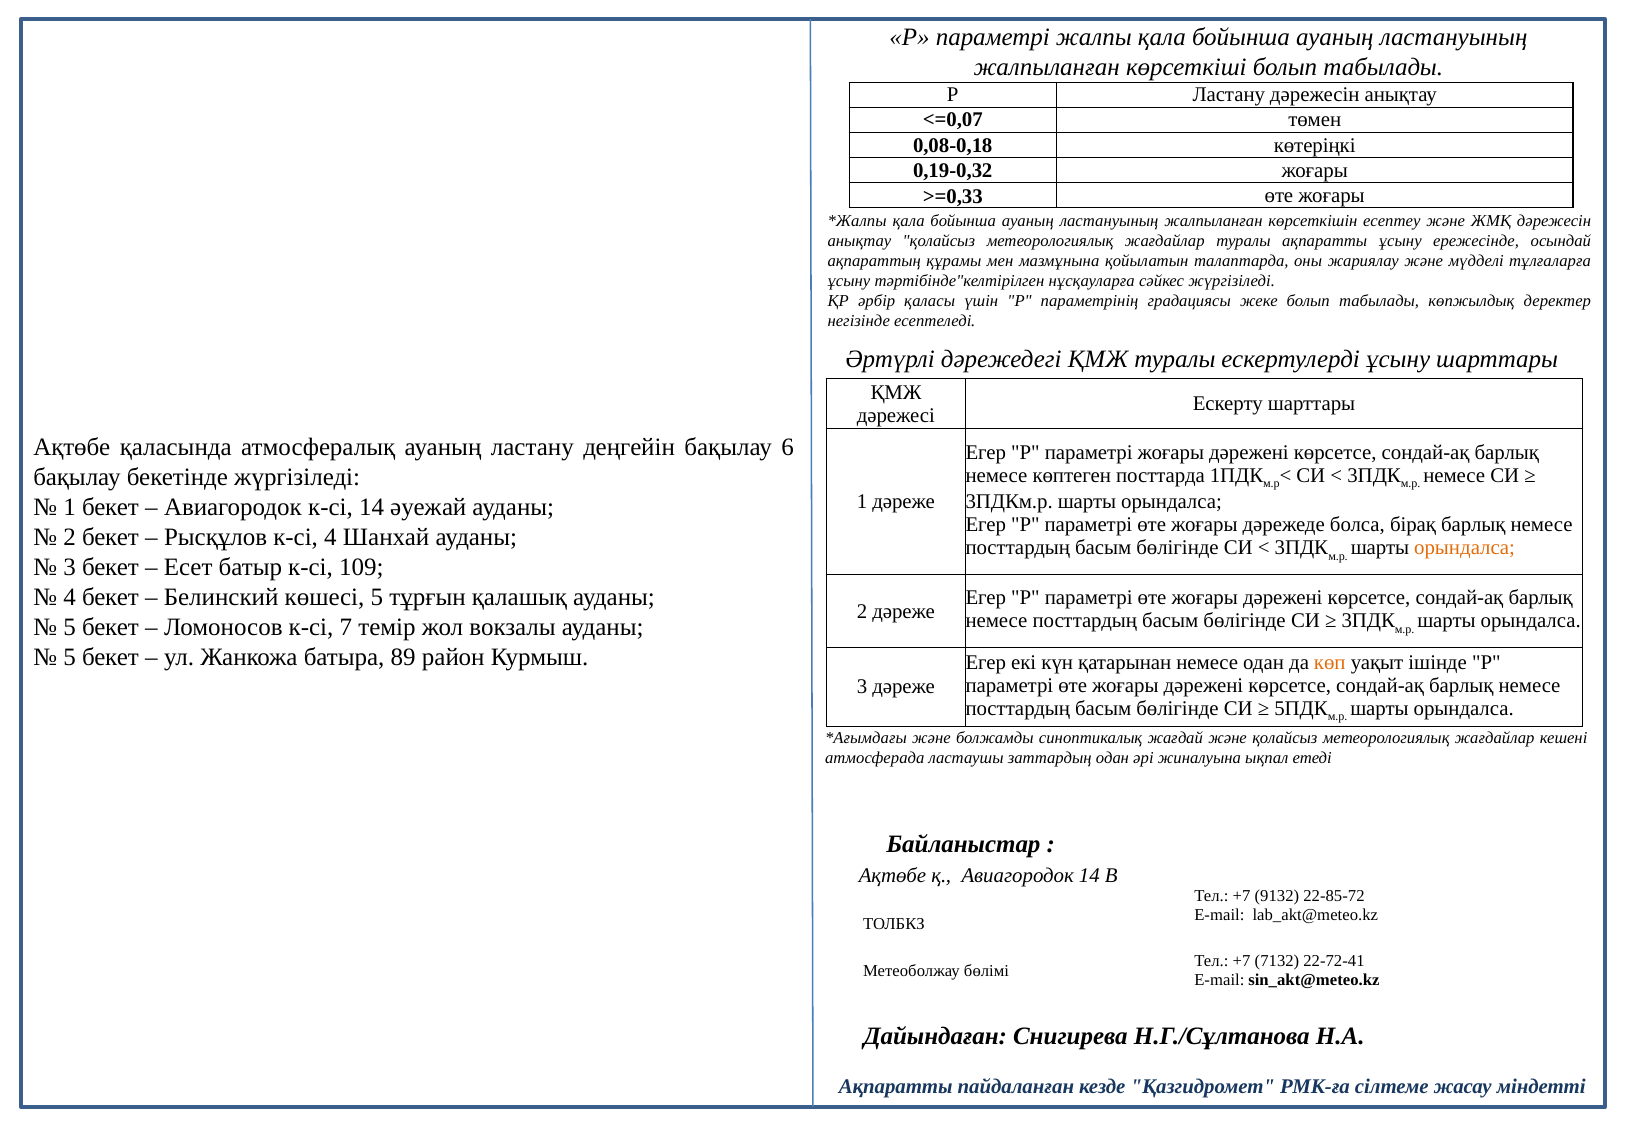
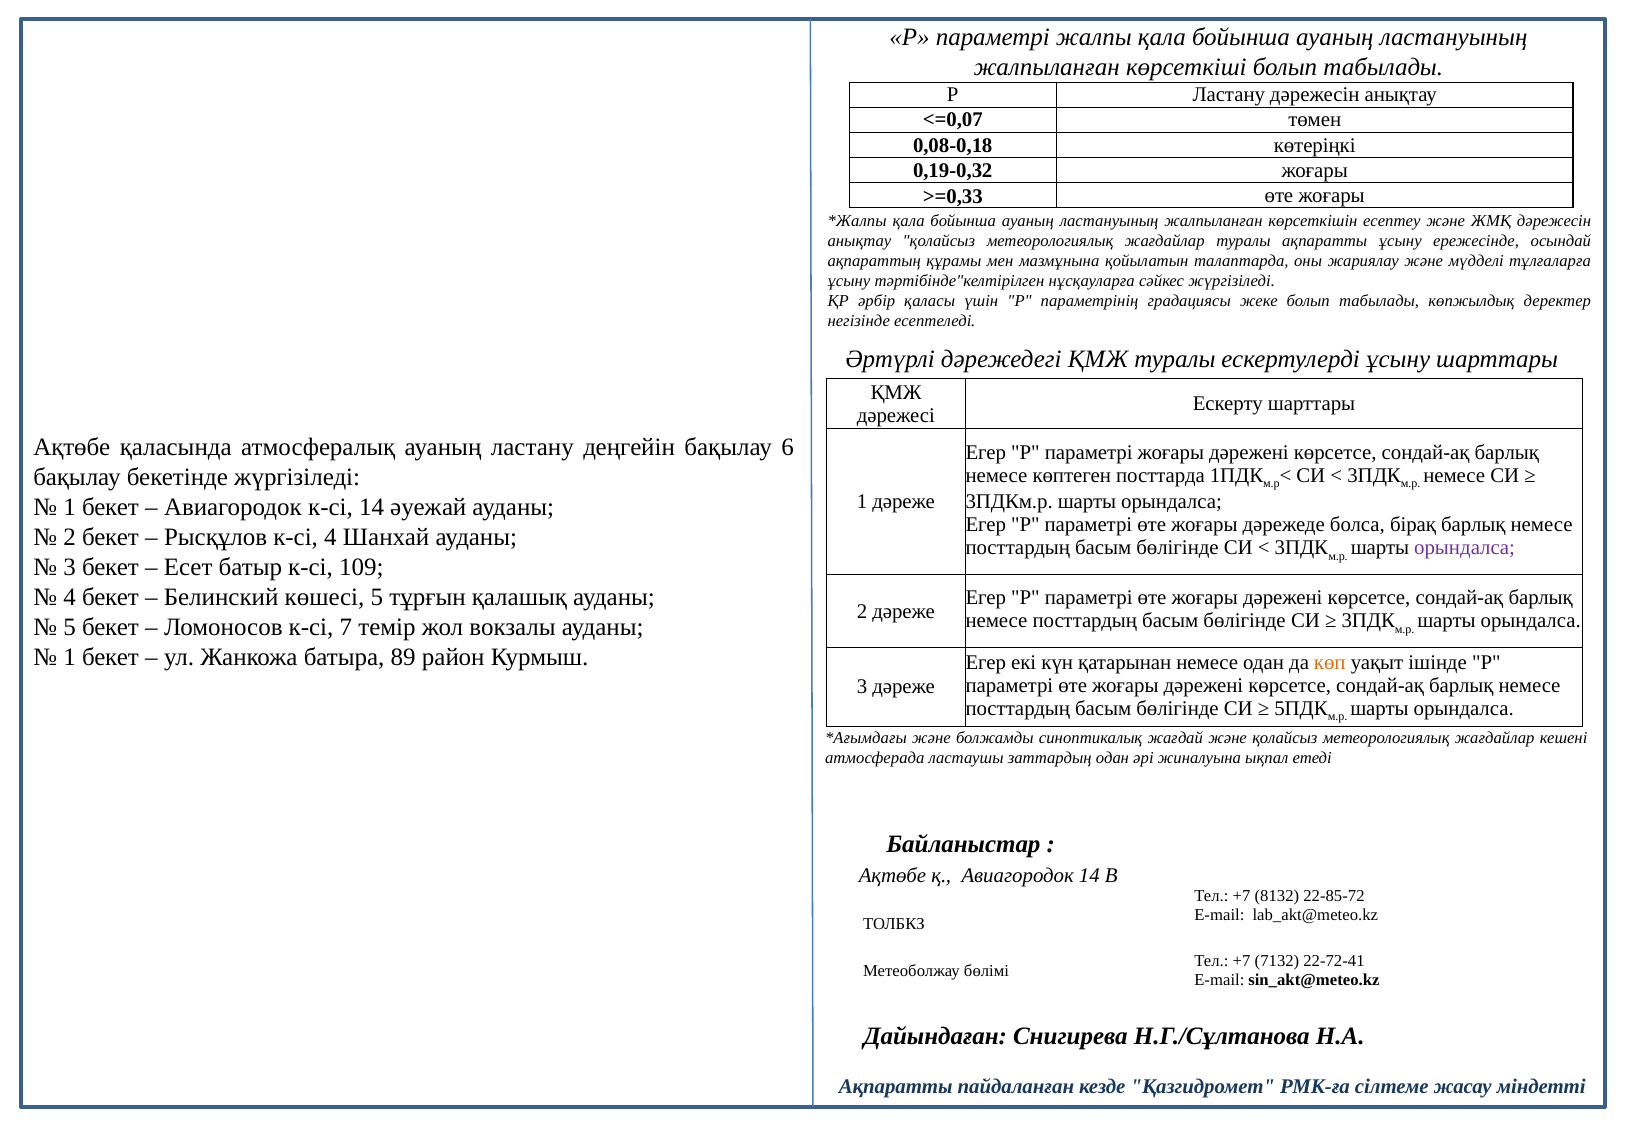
орындалса at (1464, 548) colour: orange -> purple
5 at (70, 657): 5 -> 1
9132: 9132 -> 8132
